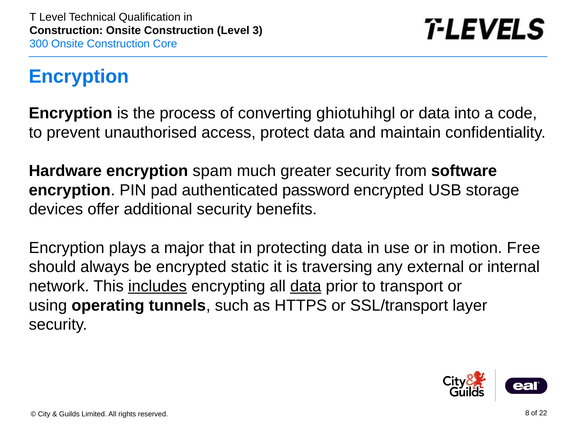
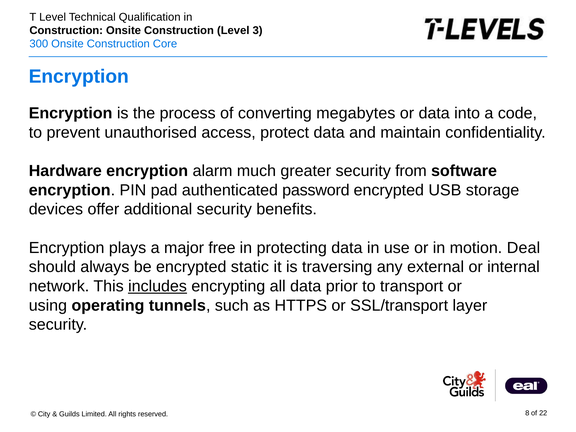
ghiotuhihgl: ghiotuhihgl -> megabytes
spam: spam -> alarm
that: that -> free
Free: Free -> Deal
data at (306, 286) underline: present -> none
